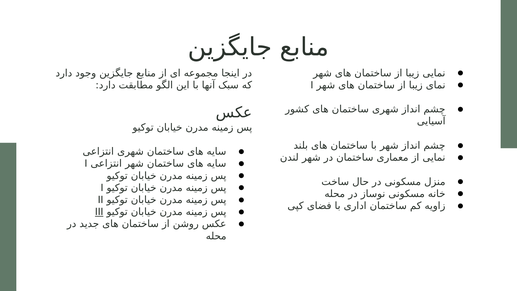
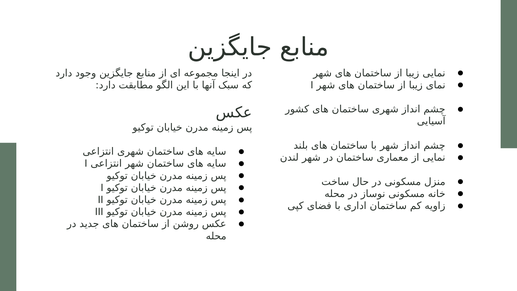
III underline: present -> none
